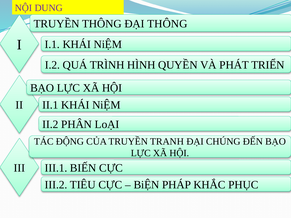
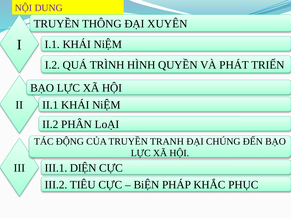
ĐẠI THÔNG: THÔNG -> XUYÊN
BIẾN: BIẾN -> DIỆN
